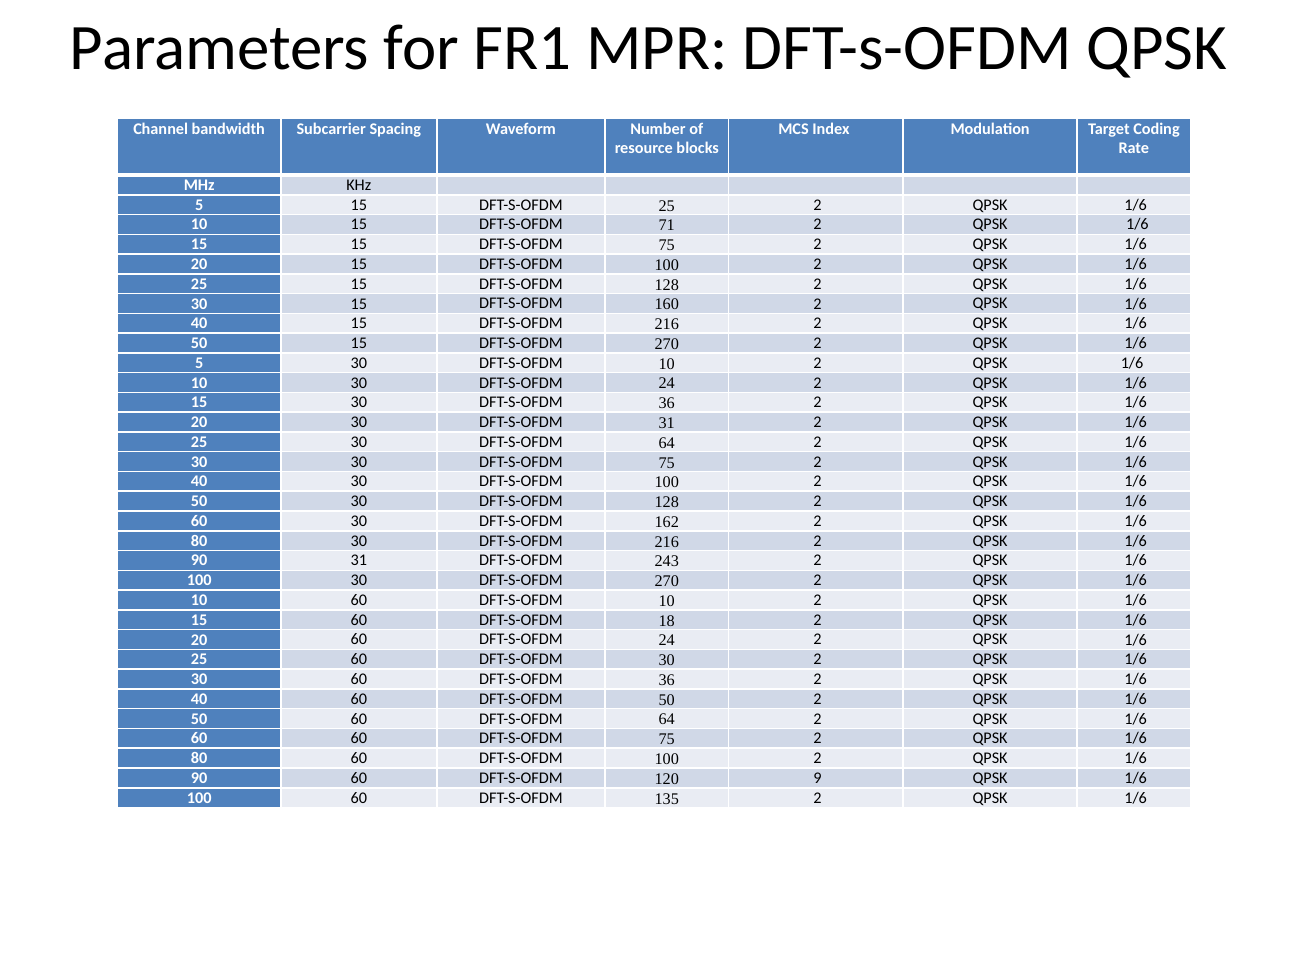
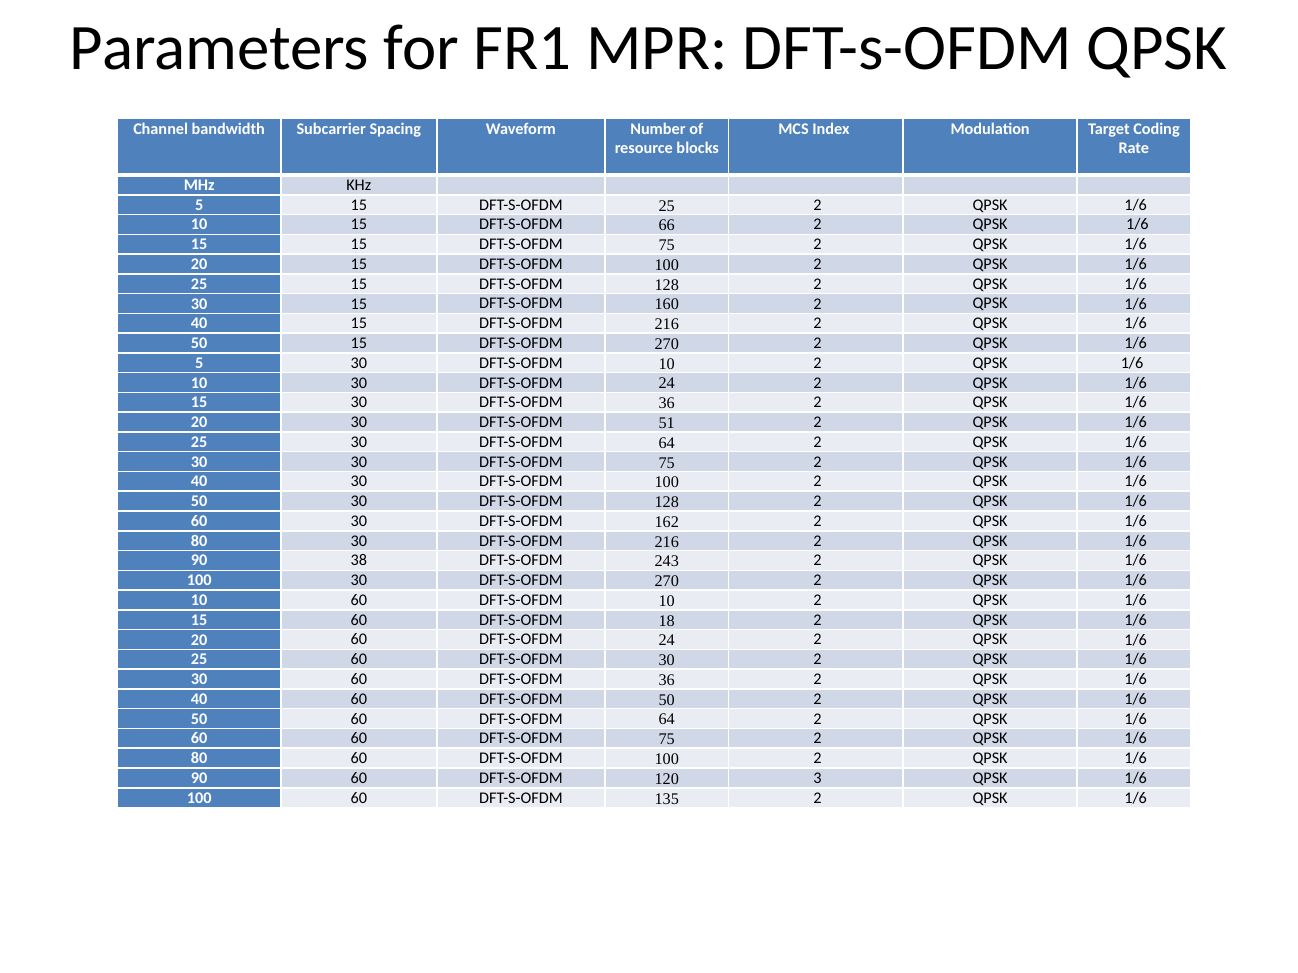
71: 71 -> 66
DFT-S-OFDM 31: 31 -> 51
90 31: 31 -> 38
9: 9 -> 3
